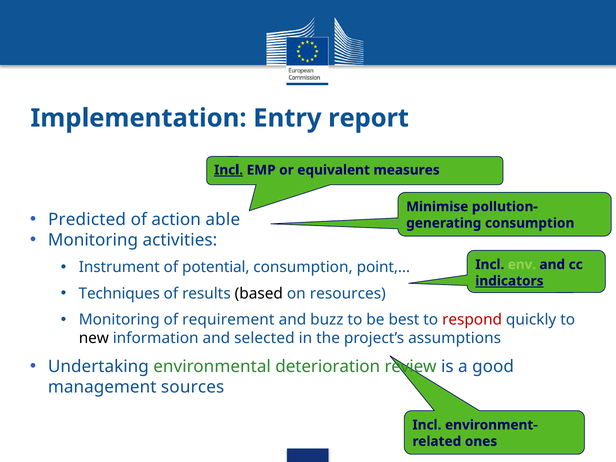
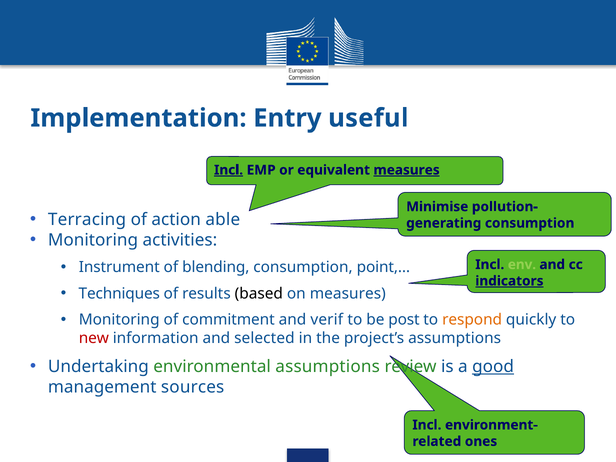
report: report -> useful
measures at (407, 170) underline: none -> present
Predicted: Predicted -> Terracing
potential: potential -> blending
on resources: resources -> measures
requirement: requirement -> commitment
buzz: buzz -> verif
best: best -> post
respond colour: red -> orange
new colour: black -> red
environmental deterioration: deterioration -> assumptions
good underline: none -> present
